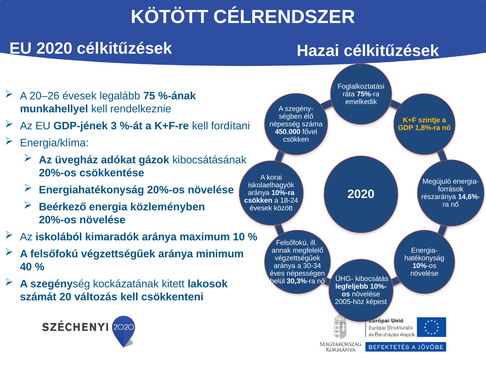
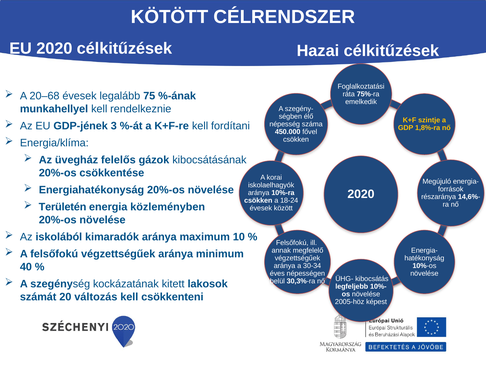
20–26: 20–26 -> 20–68
adókat: adókat -> felelős
Beérkező: Beérkező -> Területén
